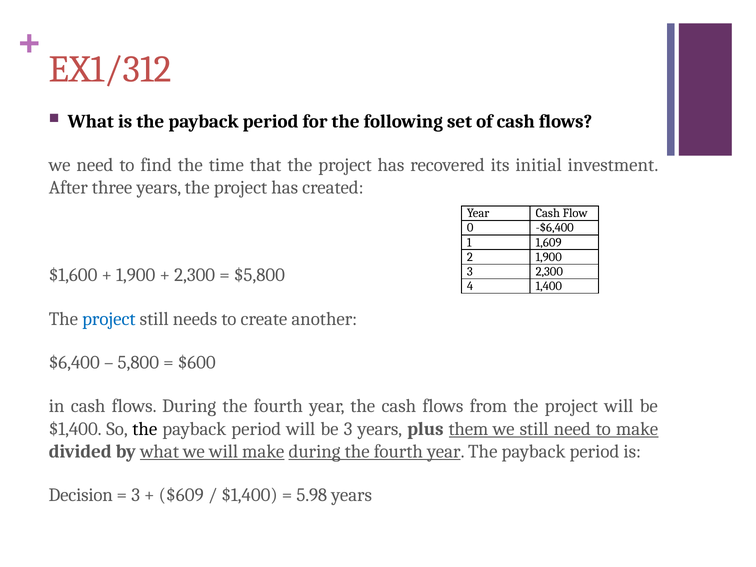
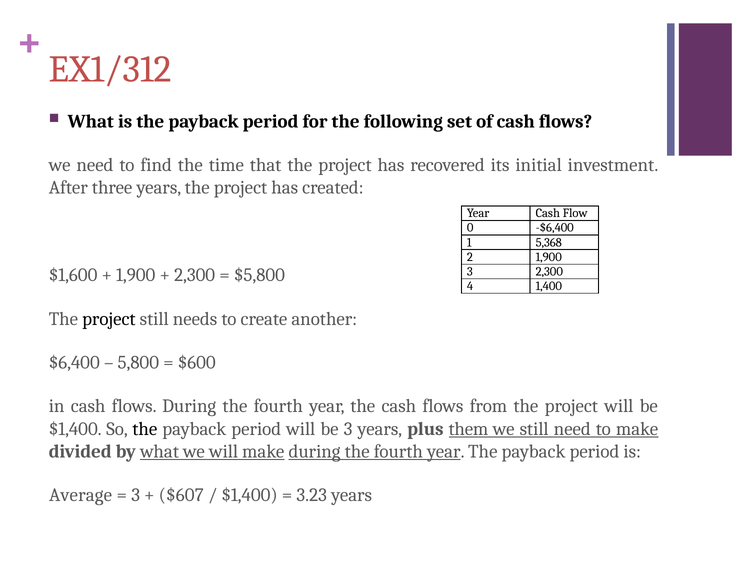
1,609: 1,609 -> 5,368
project at (109, 319) colour: blue -> black
Decision: Decision -> Average
$609: $609 -> $607
5.98: 5.98 -> 3.23
